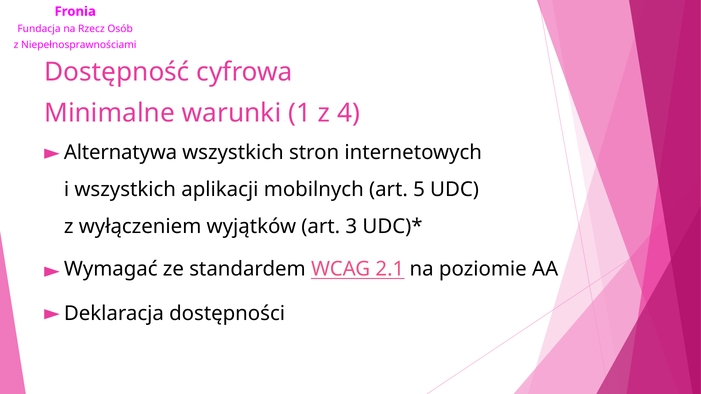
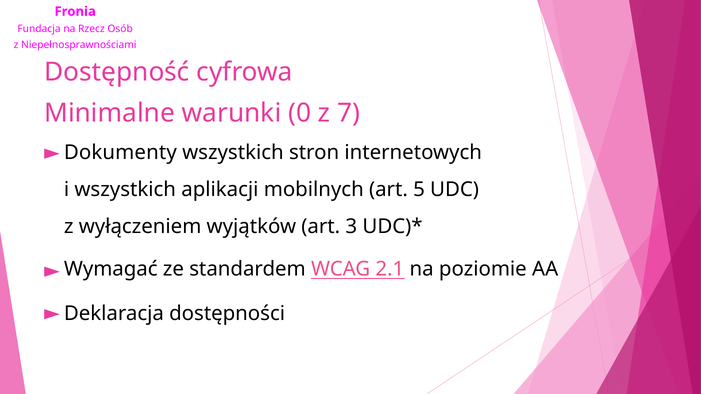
1: 1 -> 0
4: 4 -> 7
Alternatywa: Alternatywa -> Dokumenty
